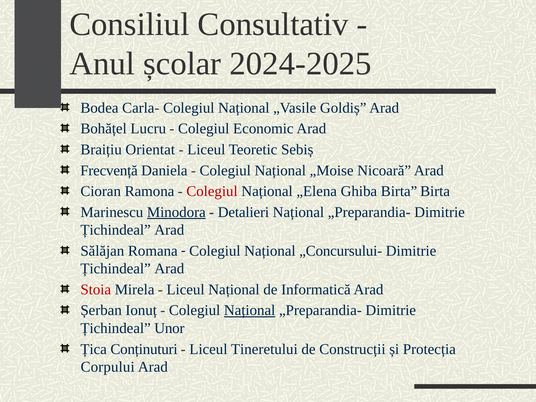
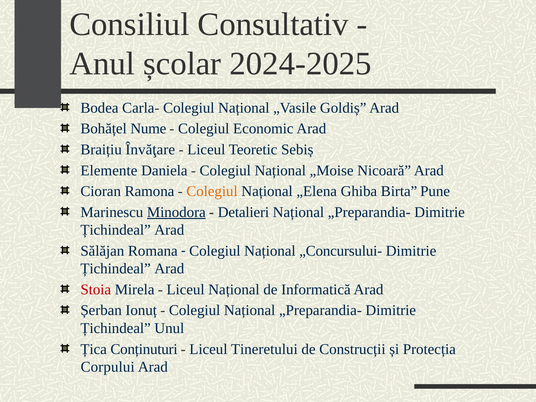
Lucru: Lucru -> Nume
Orientat: Orientat -> Învăţare
Frecvență: Frecvență -> Elemente
Colegiul at (212, 191) colour: red -> orange
Birta Birta: Birta -> Pune
Național at (250, 310) underline: present -> none
Unor: Unor -> Unul
